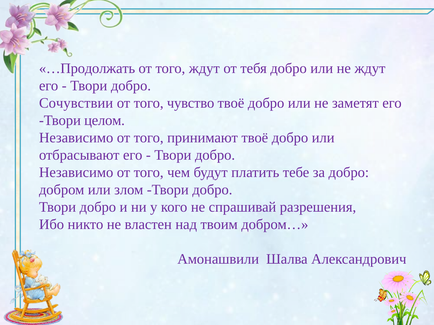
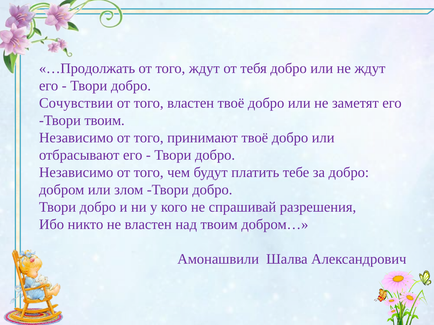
того чувство: чувство -> властен
Твори целом: целом -> твоим
